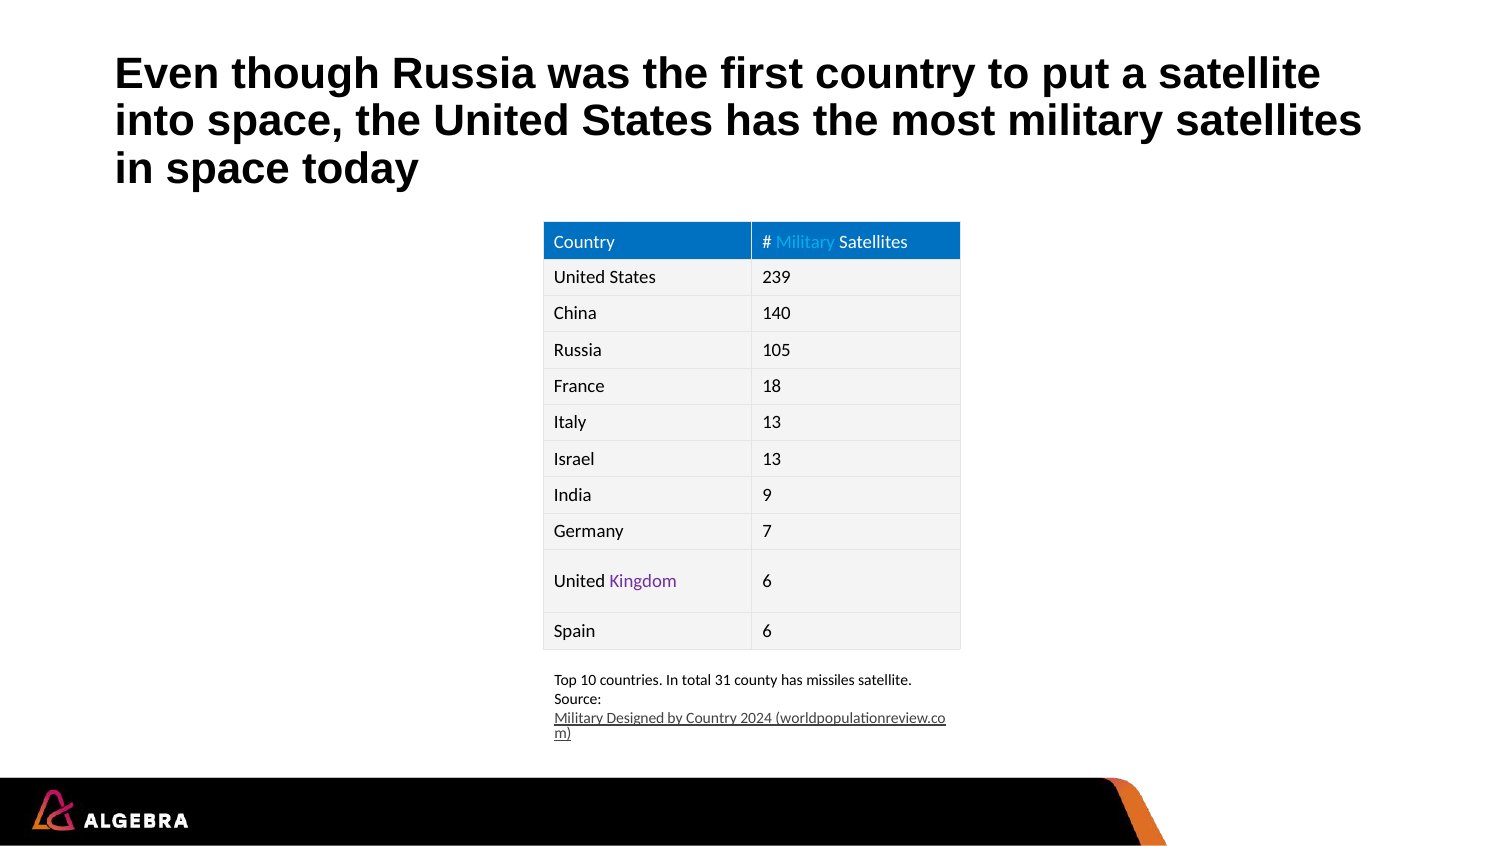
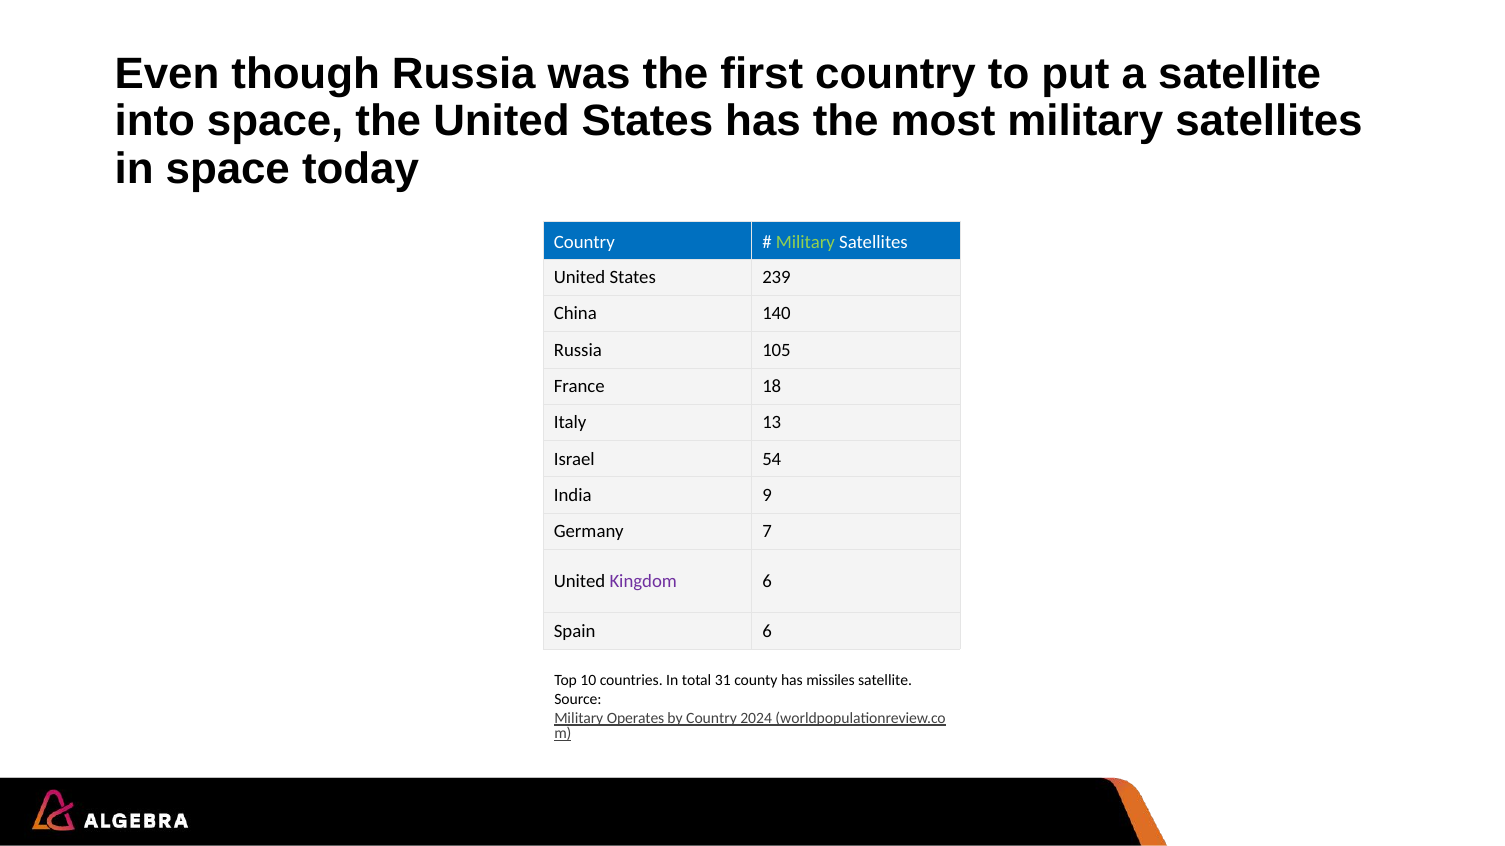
Military at (805, 243) colour: light blue -> light green
Israel 13: 13 -> 54
Designed: Designed -> Operates
